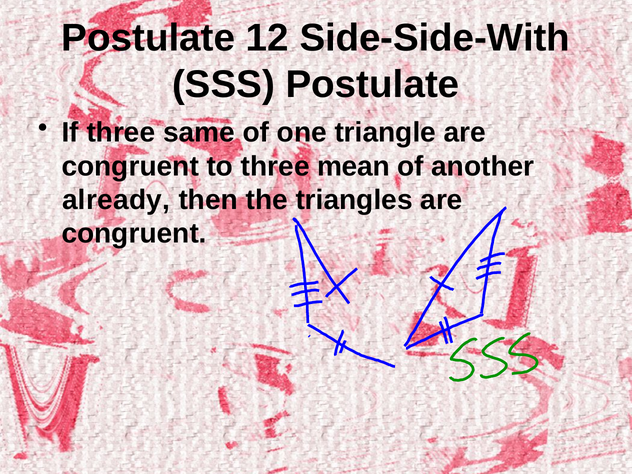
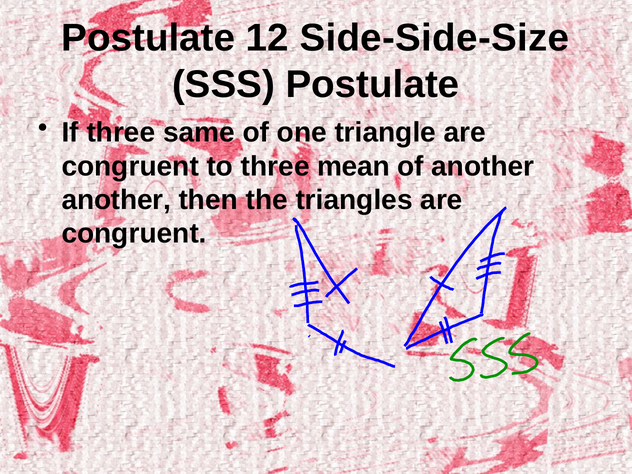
Side-Side-With: Side-Side-With -> Side-Side-Size
already at (116, 200): already -> another
